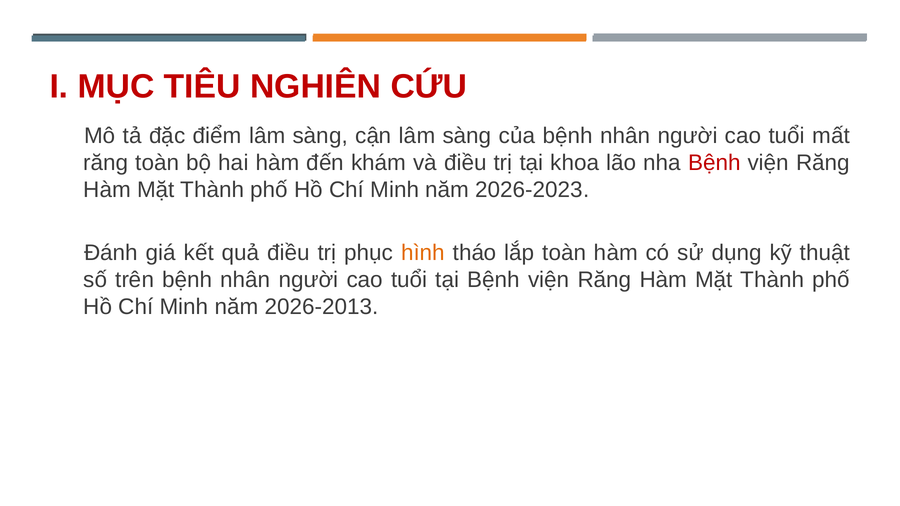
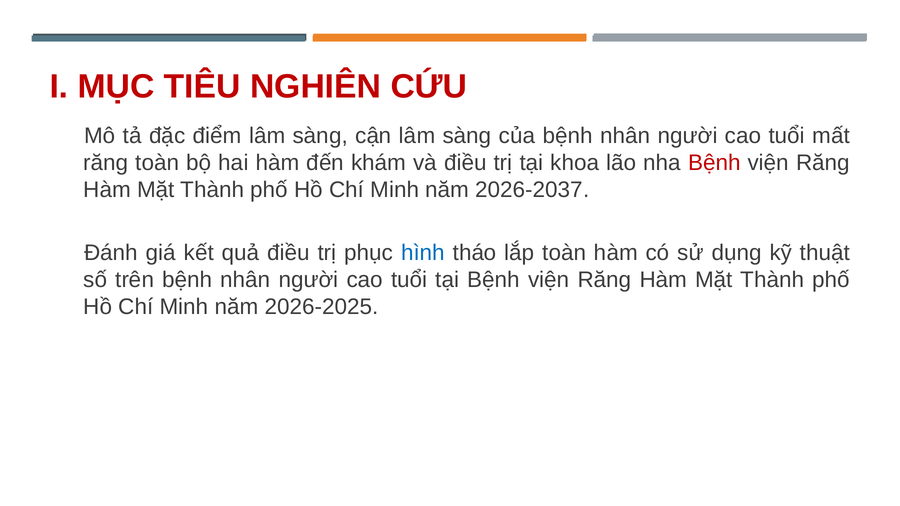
2026-2023: 2026-2023 -> 2026-2037
hình colour: orange -> blue
2026-2013: 2026-2013 -> 2026-2025
